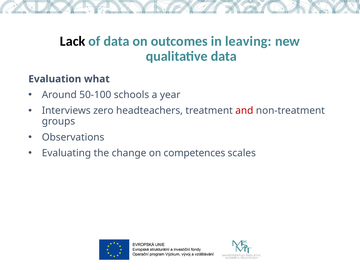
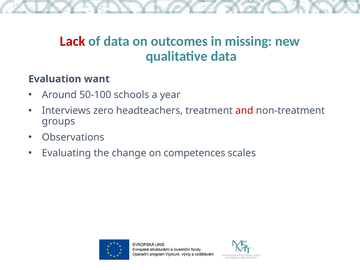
Lack colour: black -> red
leaving: leaving -> missing
what: what -> want
